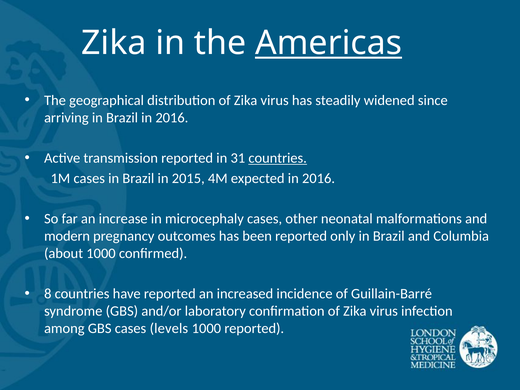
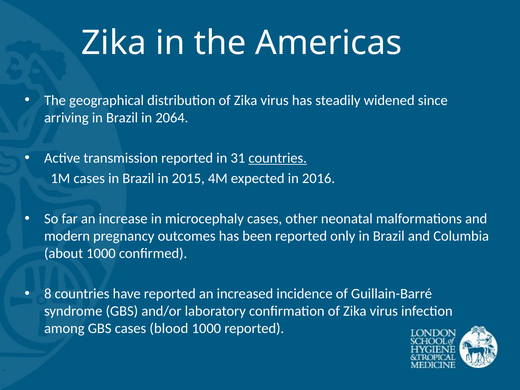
Americas underline: present -> none
Brazil in 2016: 2016 -> 2064
levels: levels -> blood
